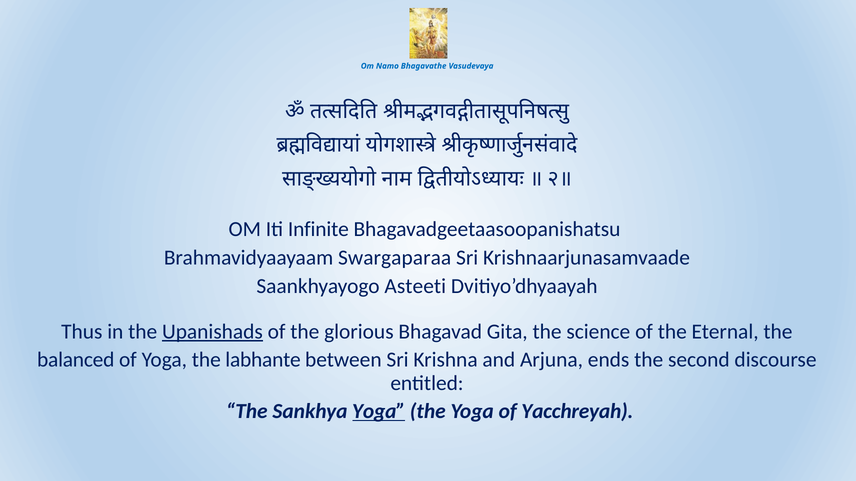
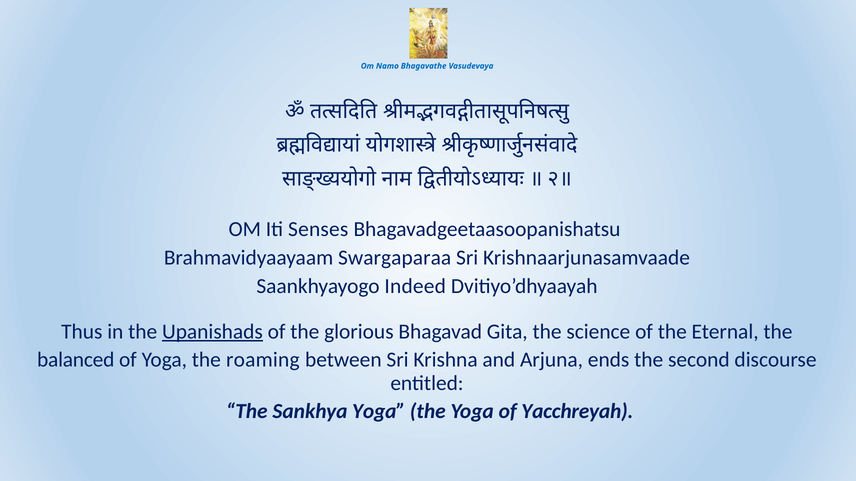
Infinite: Infinite -> Senses
Asteeti: Asteeti -> Indeed
labhante: labhante -> roaming
Yoga at (379, 412) underline: present -> none
